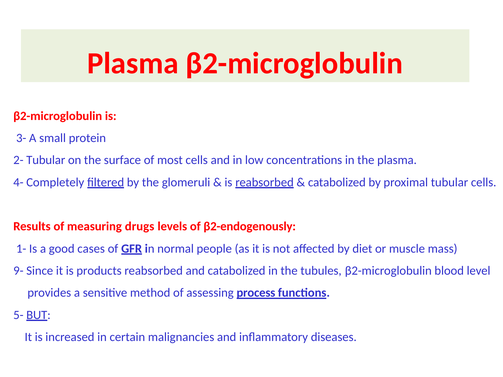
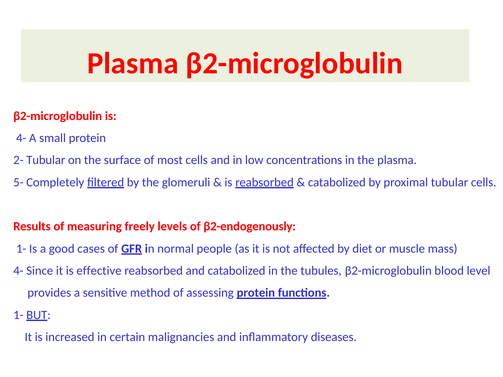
3- at (21, 138): 3- -> 4-
4-: 4- -> 5-
drugs: drugs -> freely
9- at (18, 271): 9- -> 4-
products: products -> effective
assessing process: process -> protein
5- at (18, 315): 5- -> 1-
